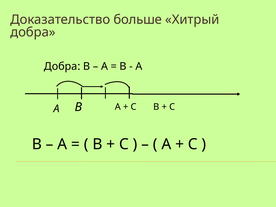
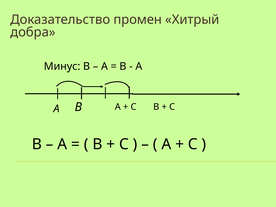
больше: больше -> промен
Добра at (62, 66): Добра -> Минус
